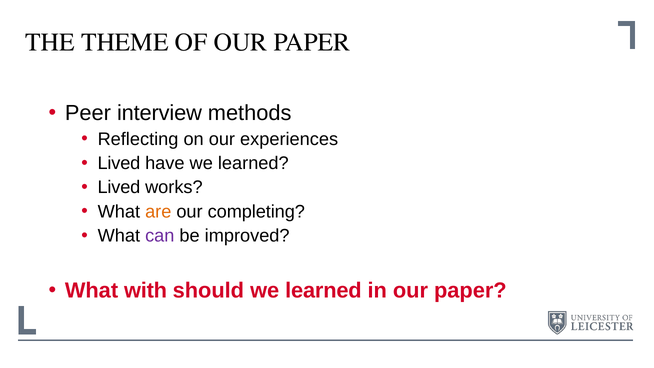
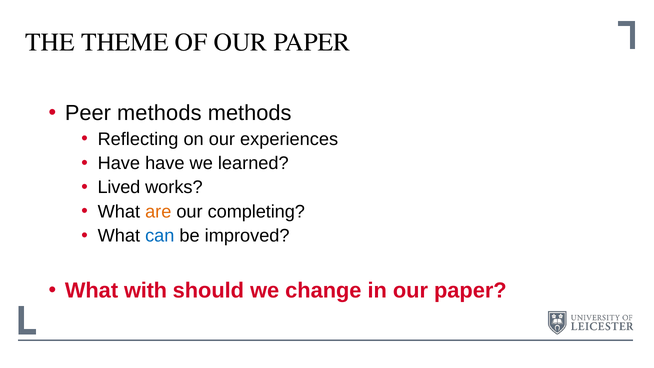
Peer interview: interview -> methods
Lived at (119, 163): Lived -> Have
can colour: purple -> blue
should we learned: learned -> change
